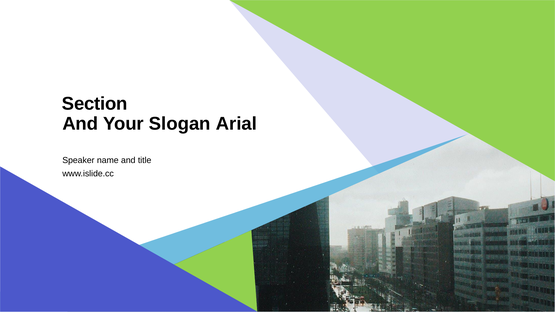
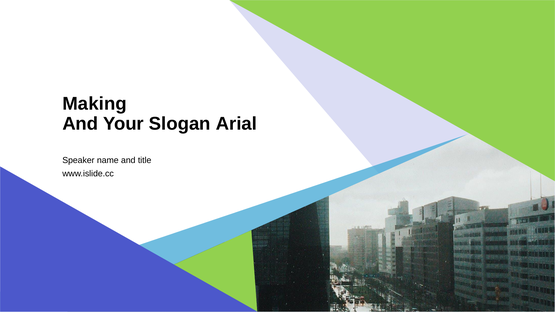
Section: Section -> Making
